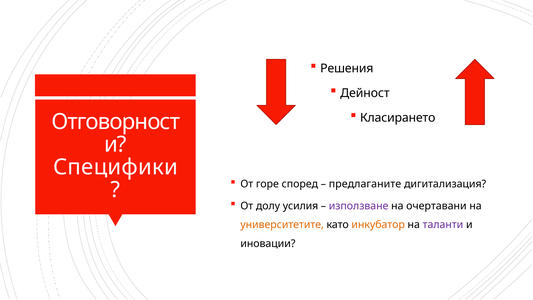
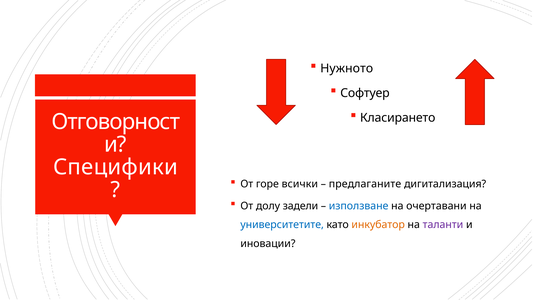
Решения: Решения -> Нужното
Дейност: Дейност -> Софтуер
според: според -> всички
усилия: усилия -> задели
използване colour: purple -> blue
университетите colour: orange -> blue
